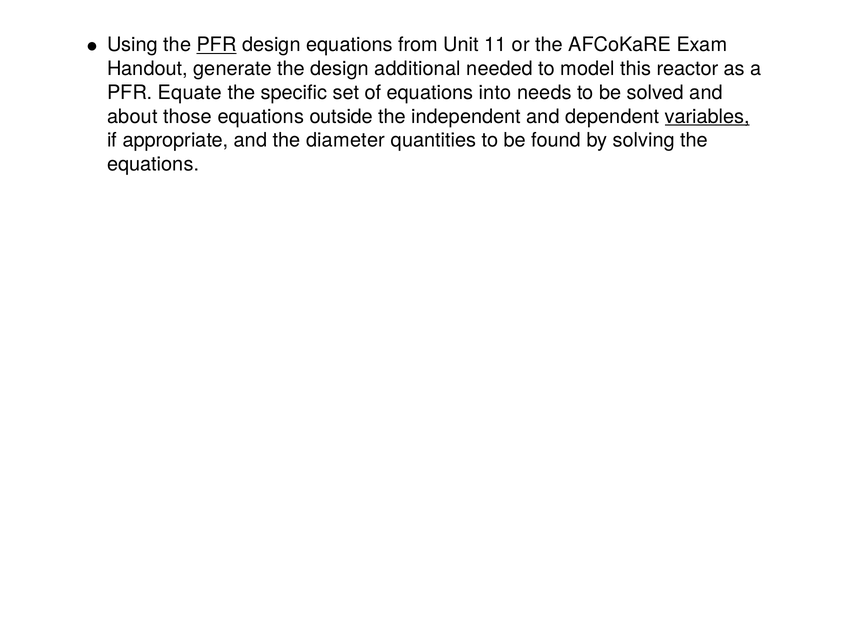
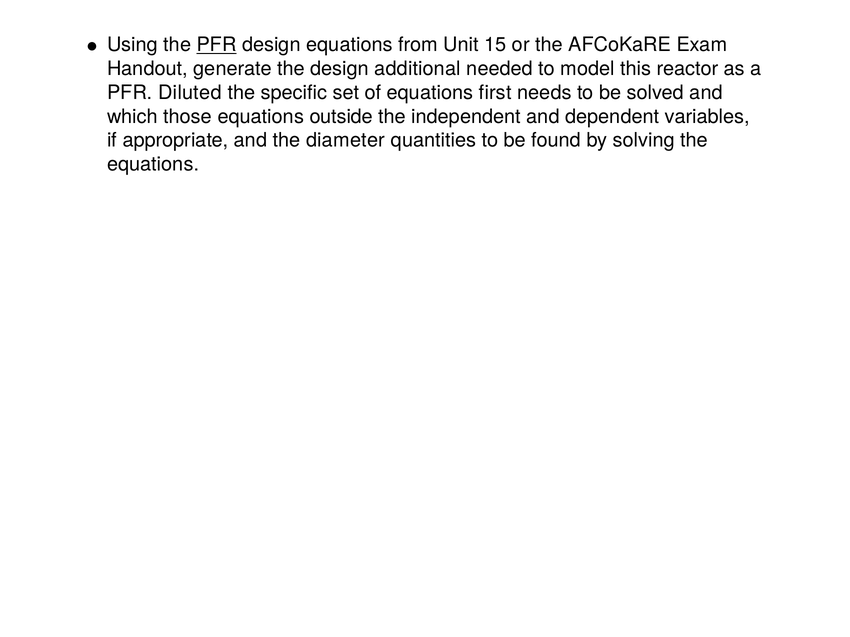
11: 11 -> 15
Equate: Equate -> Diluted
into: into -> first
about: about -> which
variables underline: present -> none
